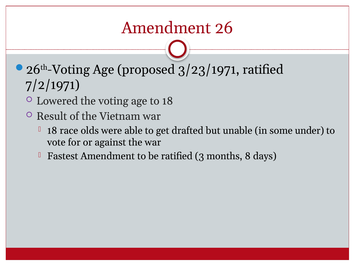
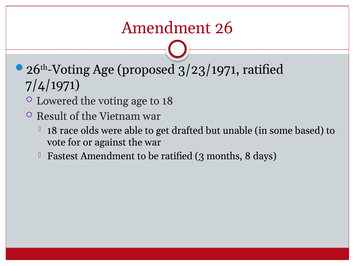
7/2/1971: 7/2/1971 -> 7/4/1971
under: under -> based
